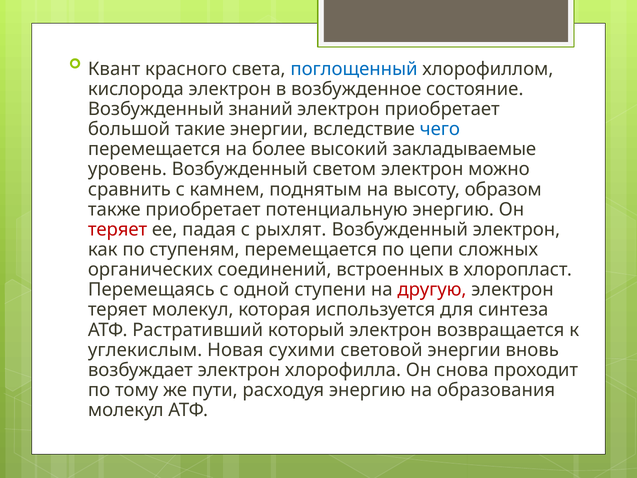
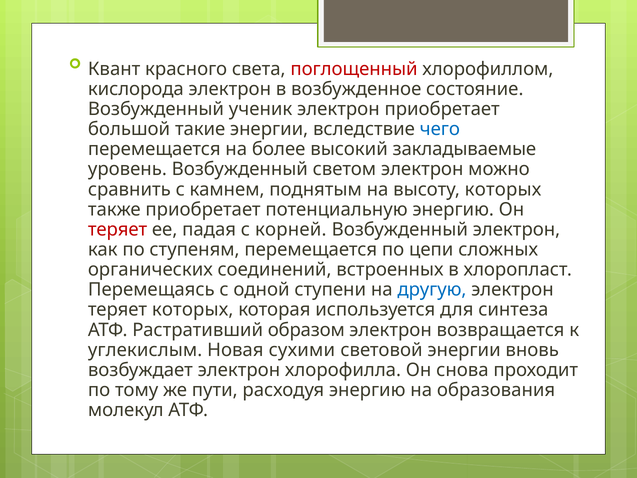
поглощенный colour: blue -> red
знаний: знаний -> ученик
высоту образом: образом -> которых
рыхлят: рыхлят -> корней
другую colour: red -> blue
теряет молекул: молекул -> которых
который: который -> образом
